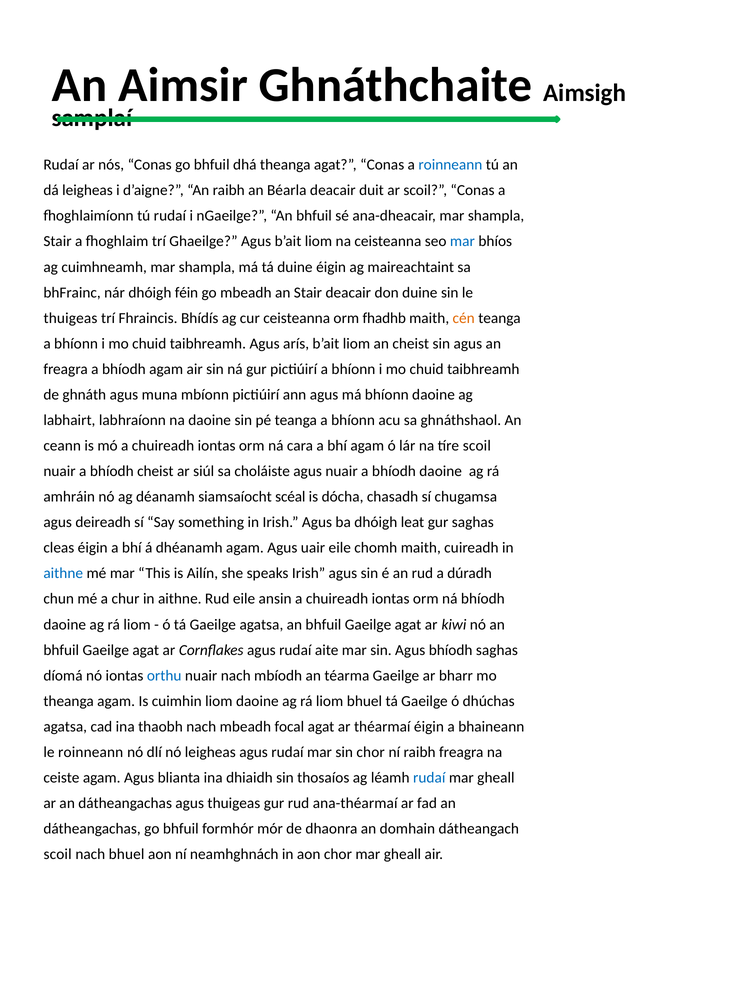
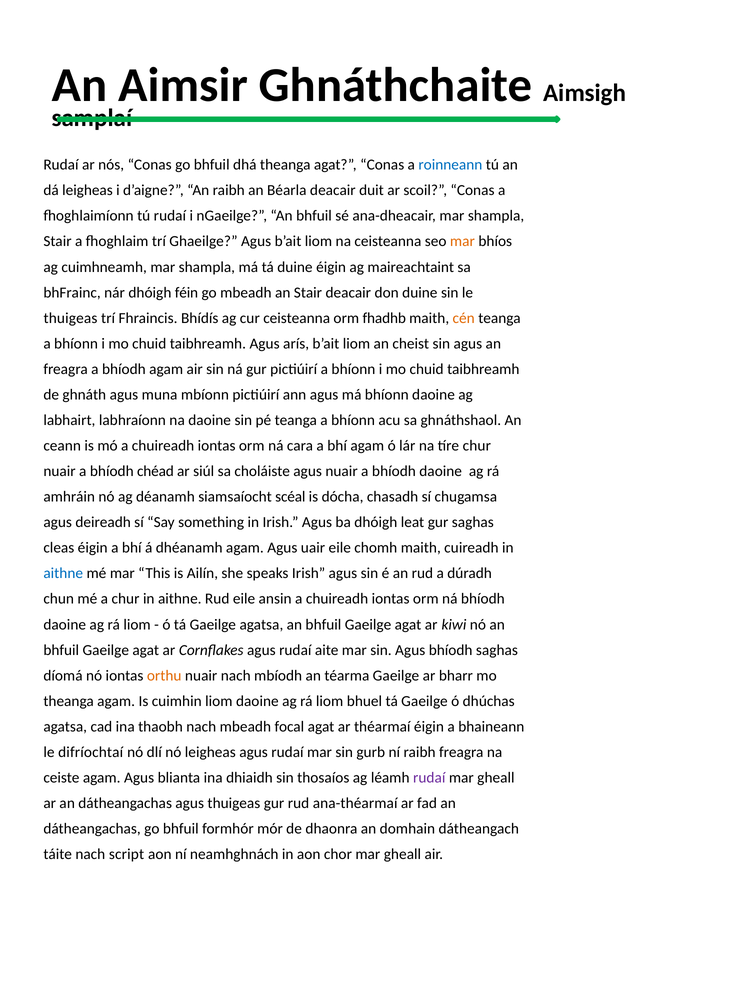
mar at (462, 242) colour: blue -> orange
tíre scoil: scoil -> chur
bhíodh cheist: cheist -> chéad
orthu colour: blue -> orange
le roinneann: roinneann -> difríochtaí
sin chor: chor -> gurb
rudaí at (429, 778) colour: blue -> purple
scoil at (58, 855): scoil -> táite
nach bhuel: bhuel -> script
